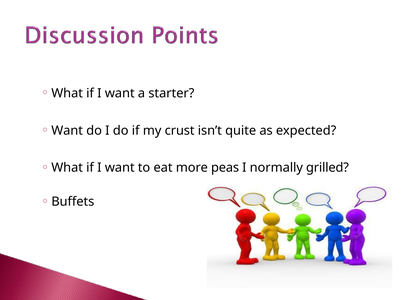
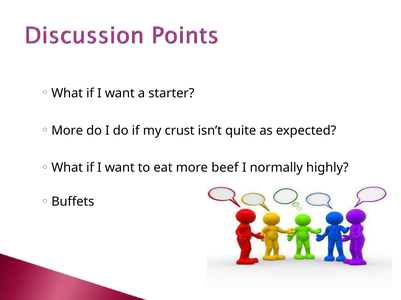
Want at (67, 131): Want -> More
peas: peas -> beef
grilled: grilled -> highly
